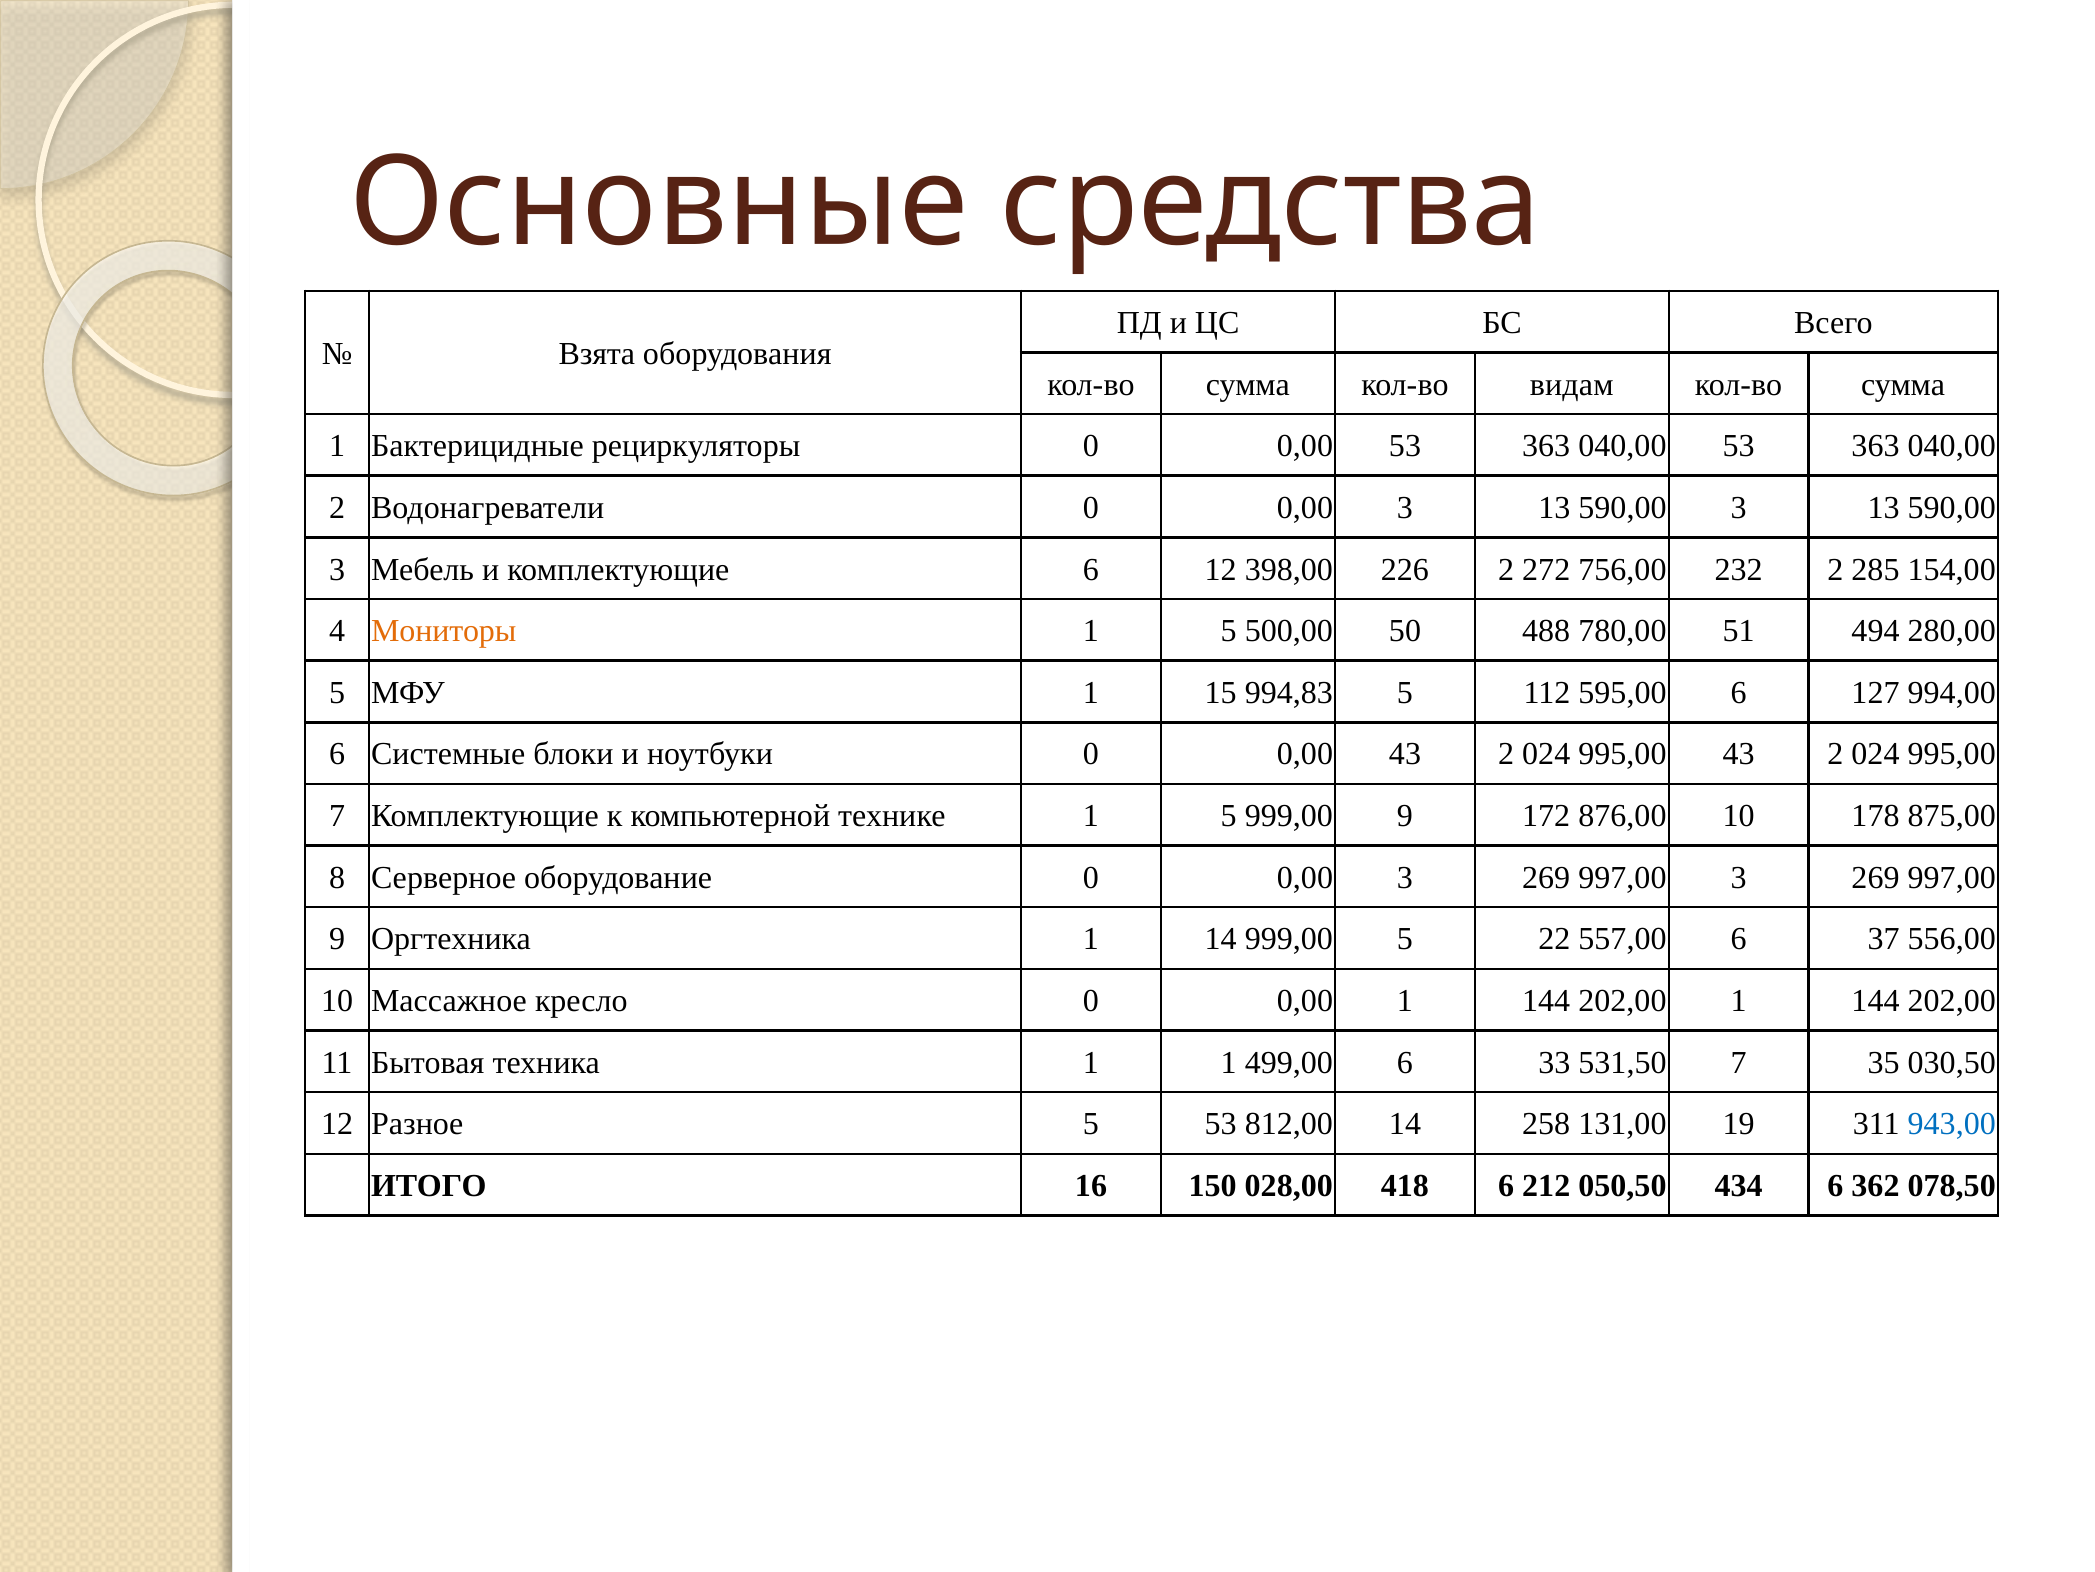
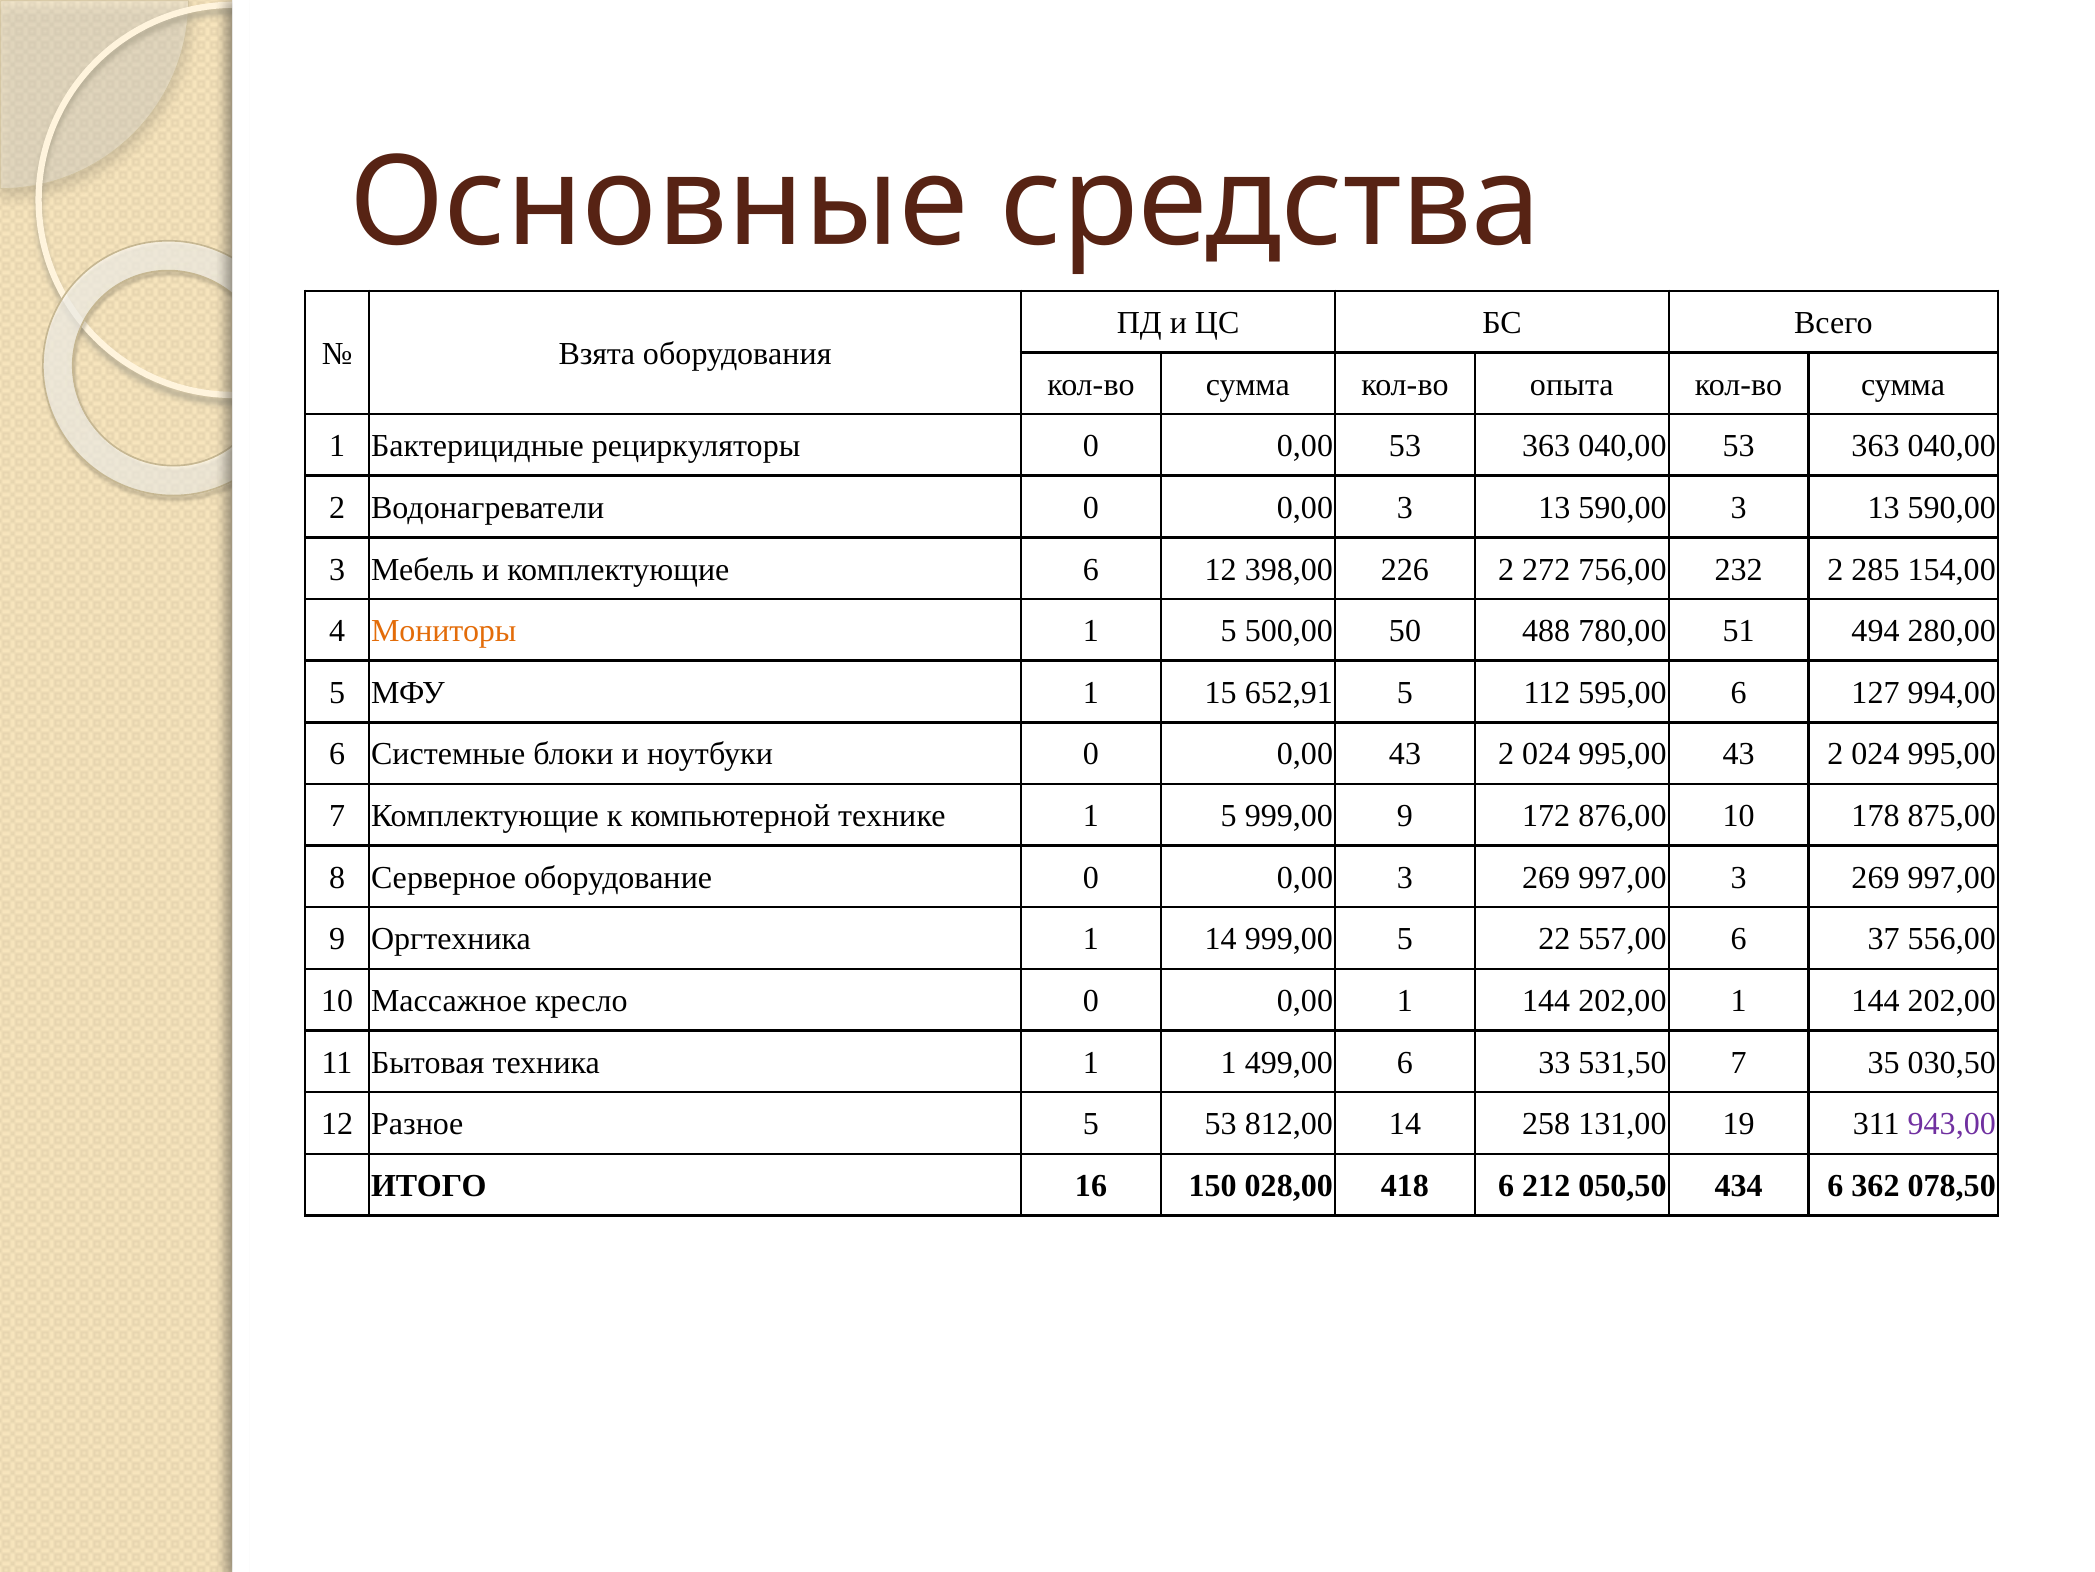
видам: видам -> опыта
994,83: 994,83 -> 652,91
943,00 colour: blue -> purple
